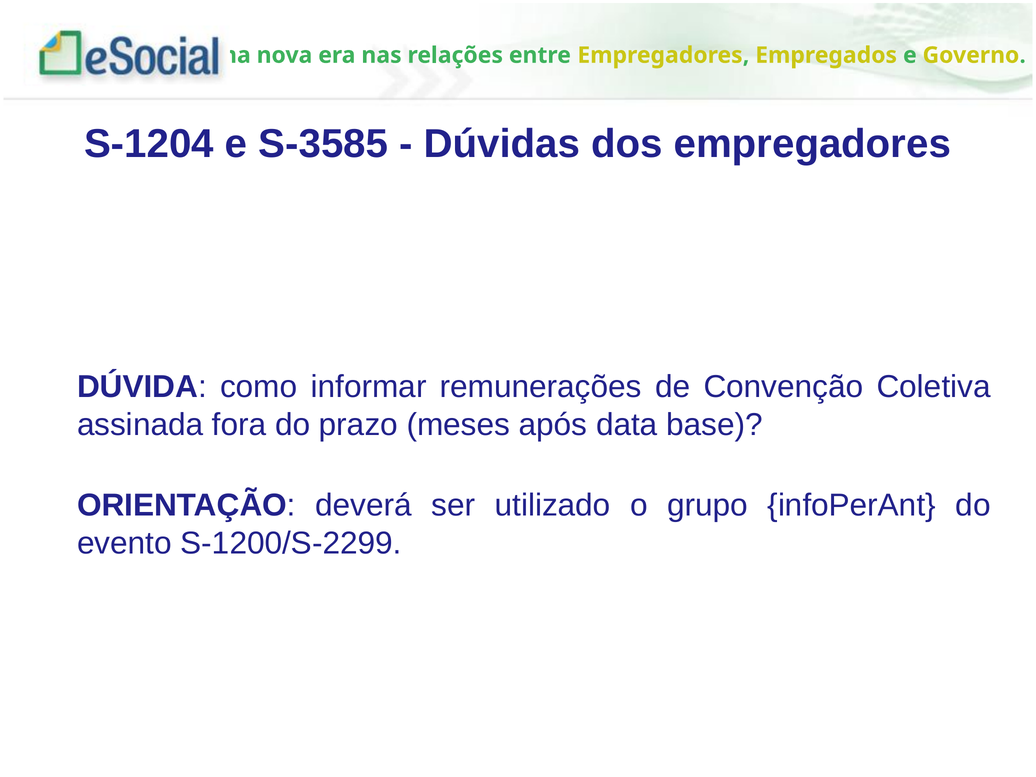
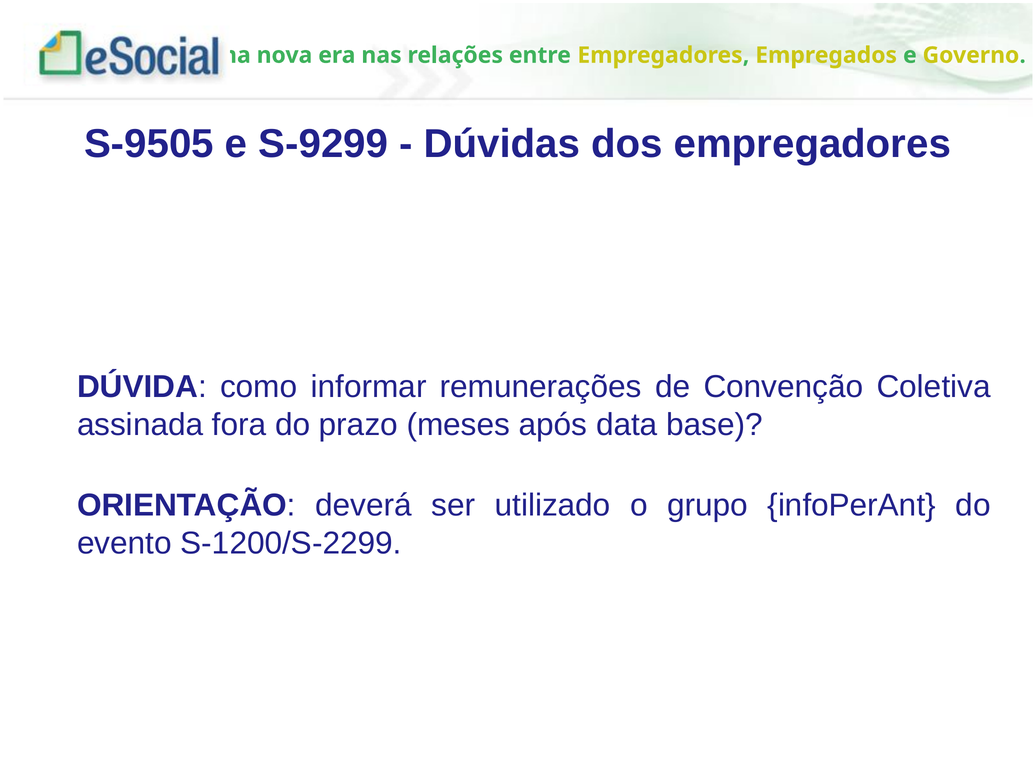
S-1204: S-1204 -> S-9505
S-3585: S-3585 -> S-9299
